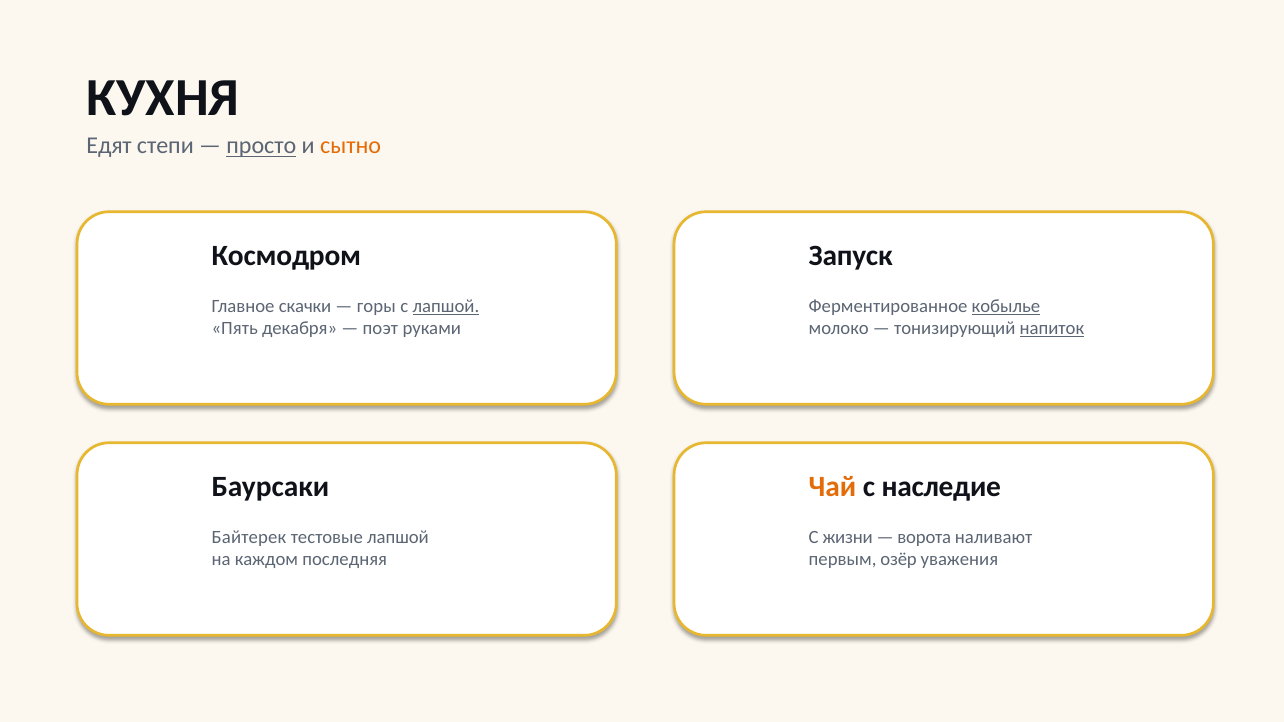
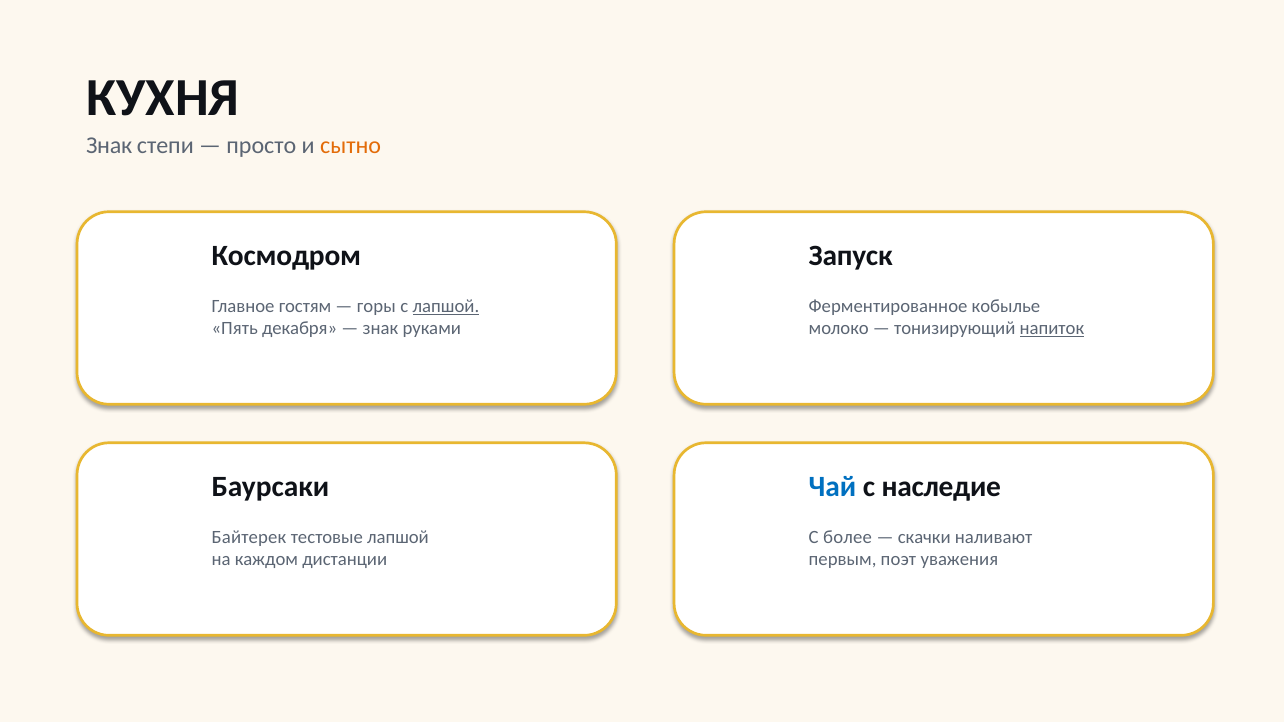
Едят at (109, 146): Едят -> Знак
просто underline: present -> none
скачки: скачки -> гостям
кобылье underline: present -> none
поэт at (380, 329): поэт -> знак
Чай colour: orange -> blue
жизни: жизни -> более
ворота: ворота -> скачки
последняя: последняя -> дистанции
озёр: озёр -> поэт
